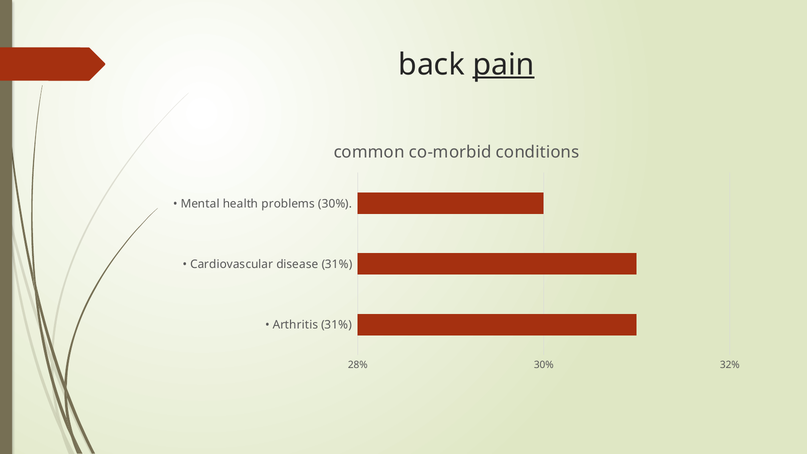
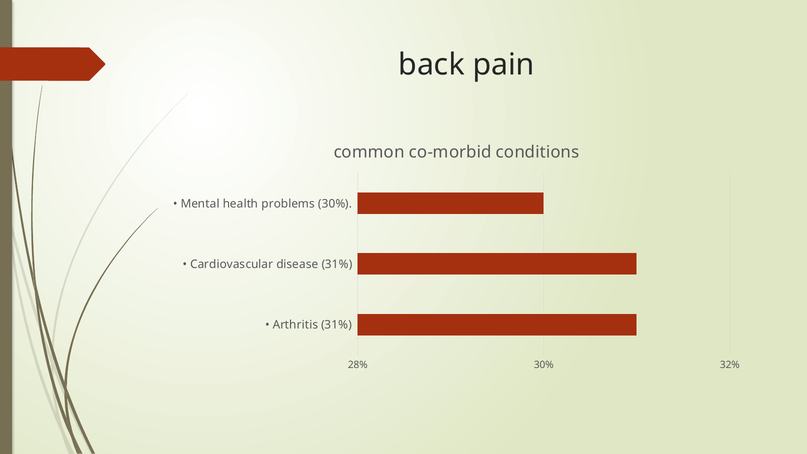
pain underline: present -> none
